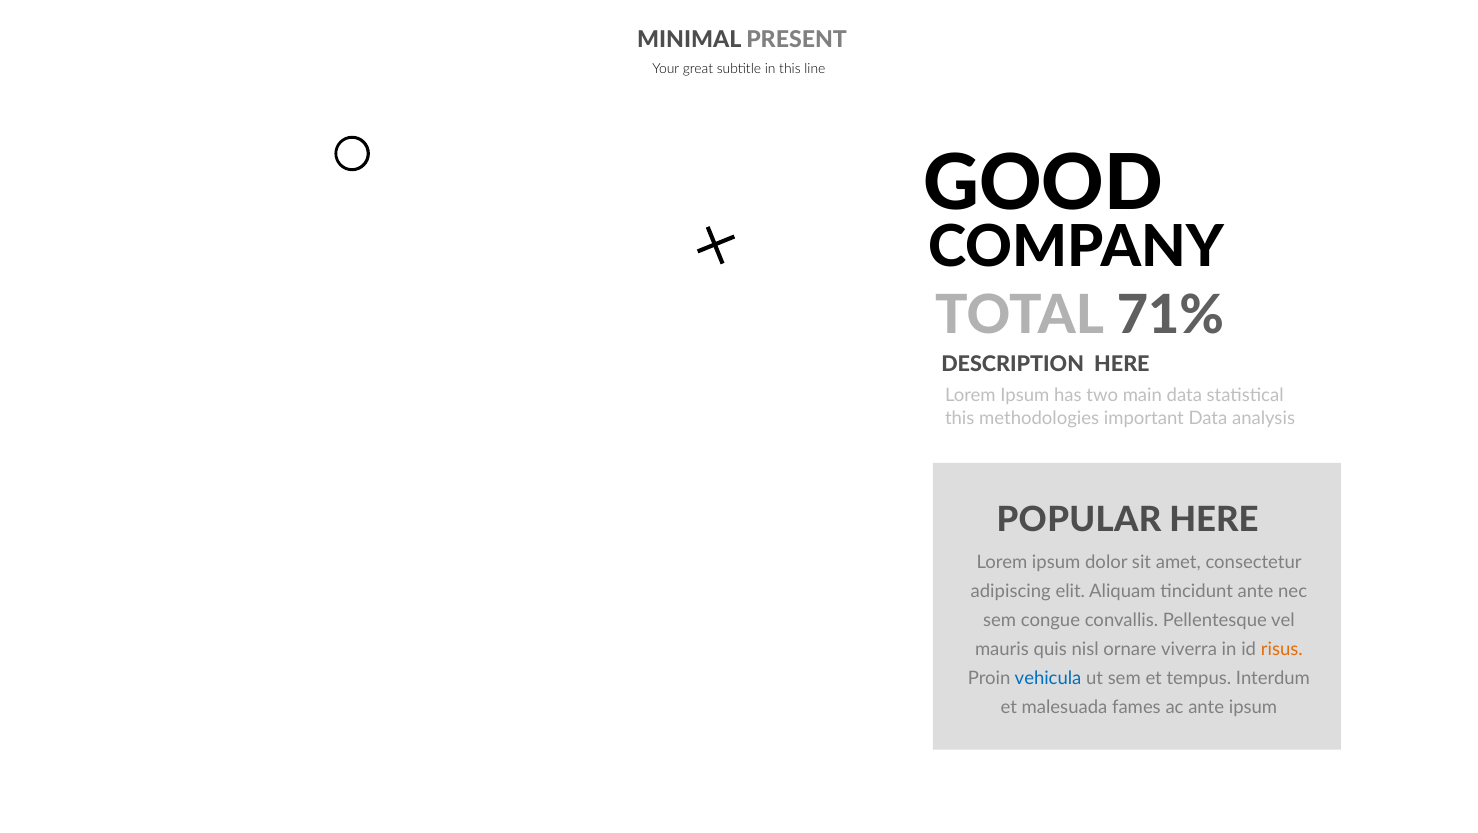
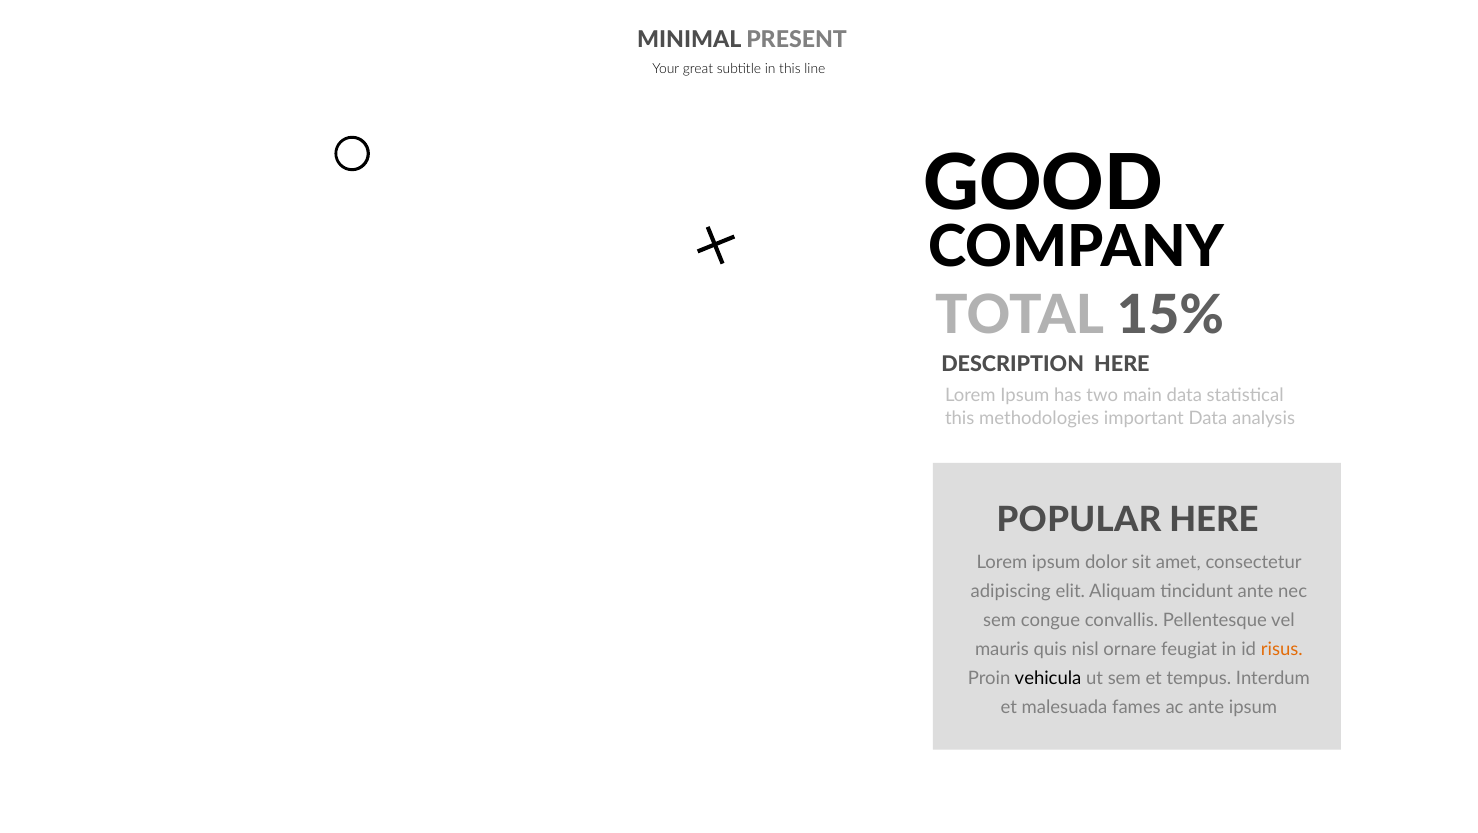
71%: 71% -> 15%
viverra: viverra -> feugiat
vehicula colour: blue -> black
